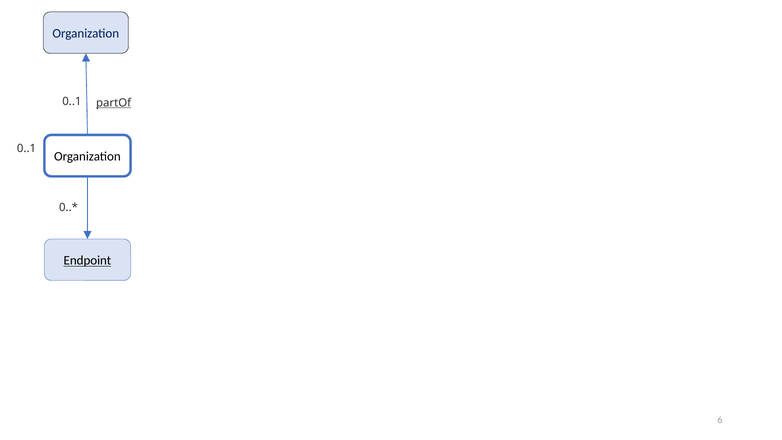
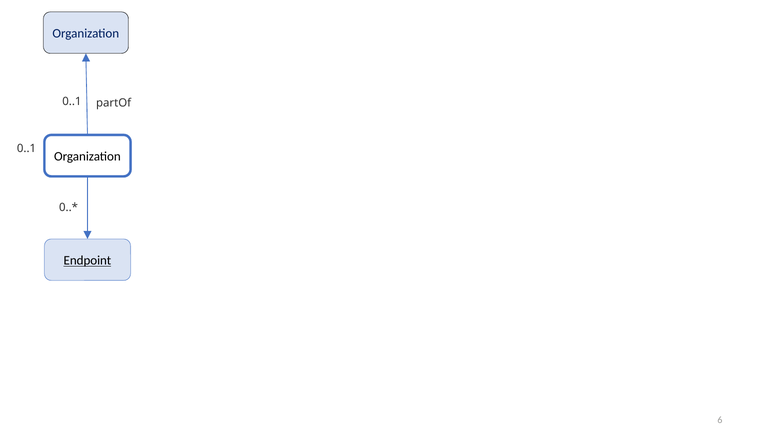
partOf underline: present -> none
